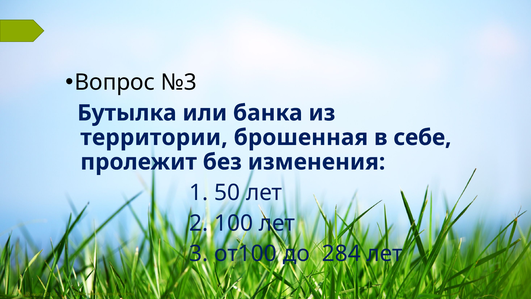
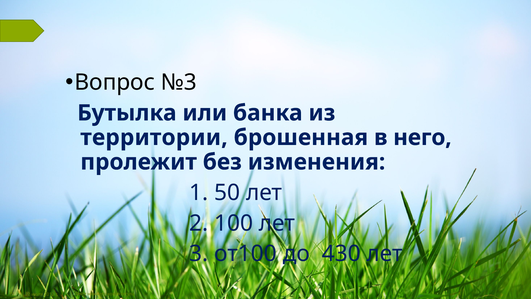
себе: себе -> него
284: 284 -> 430
